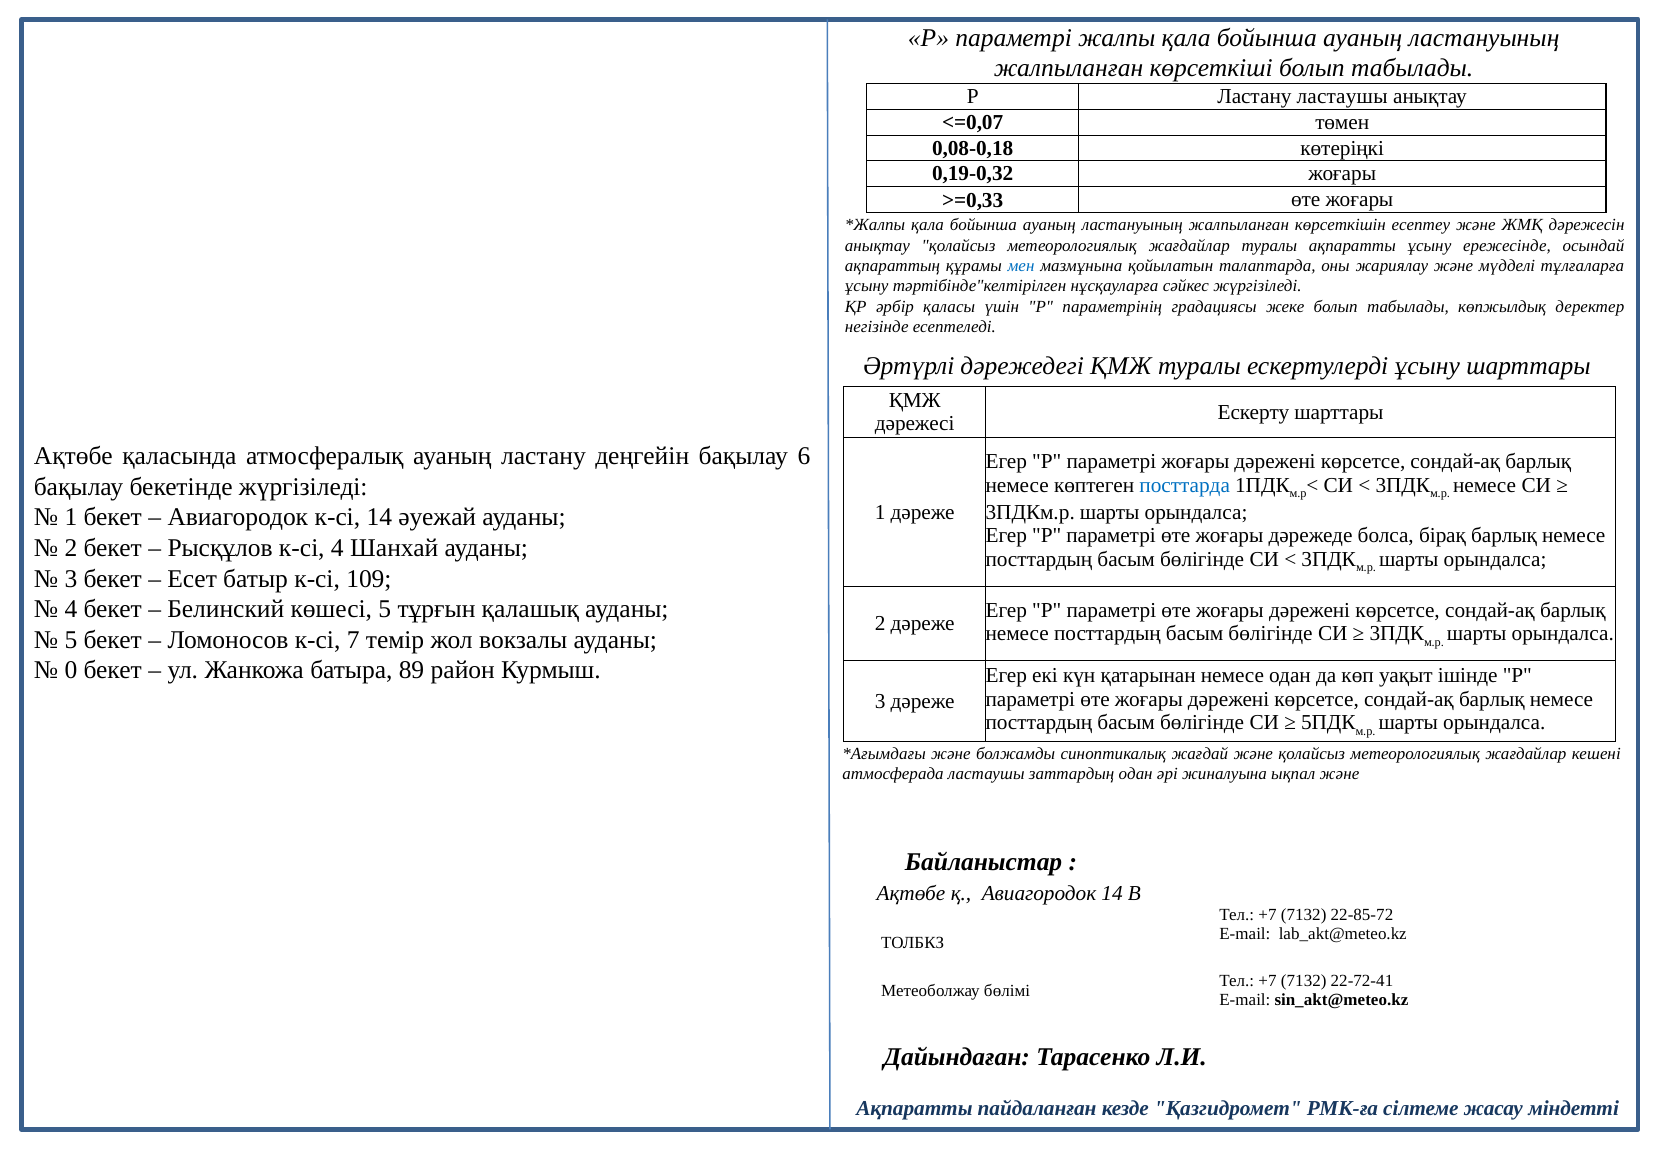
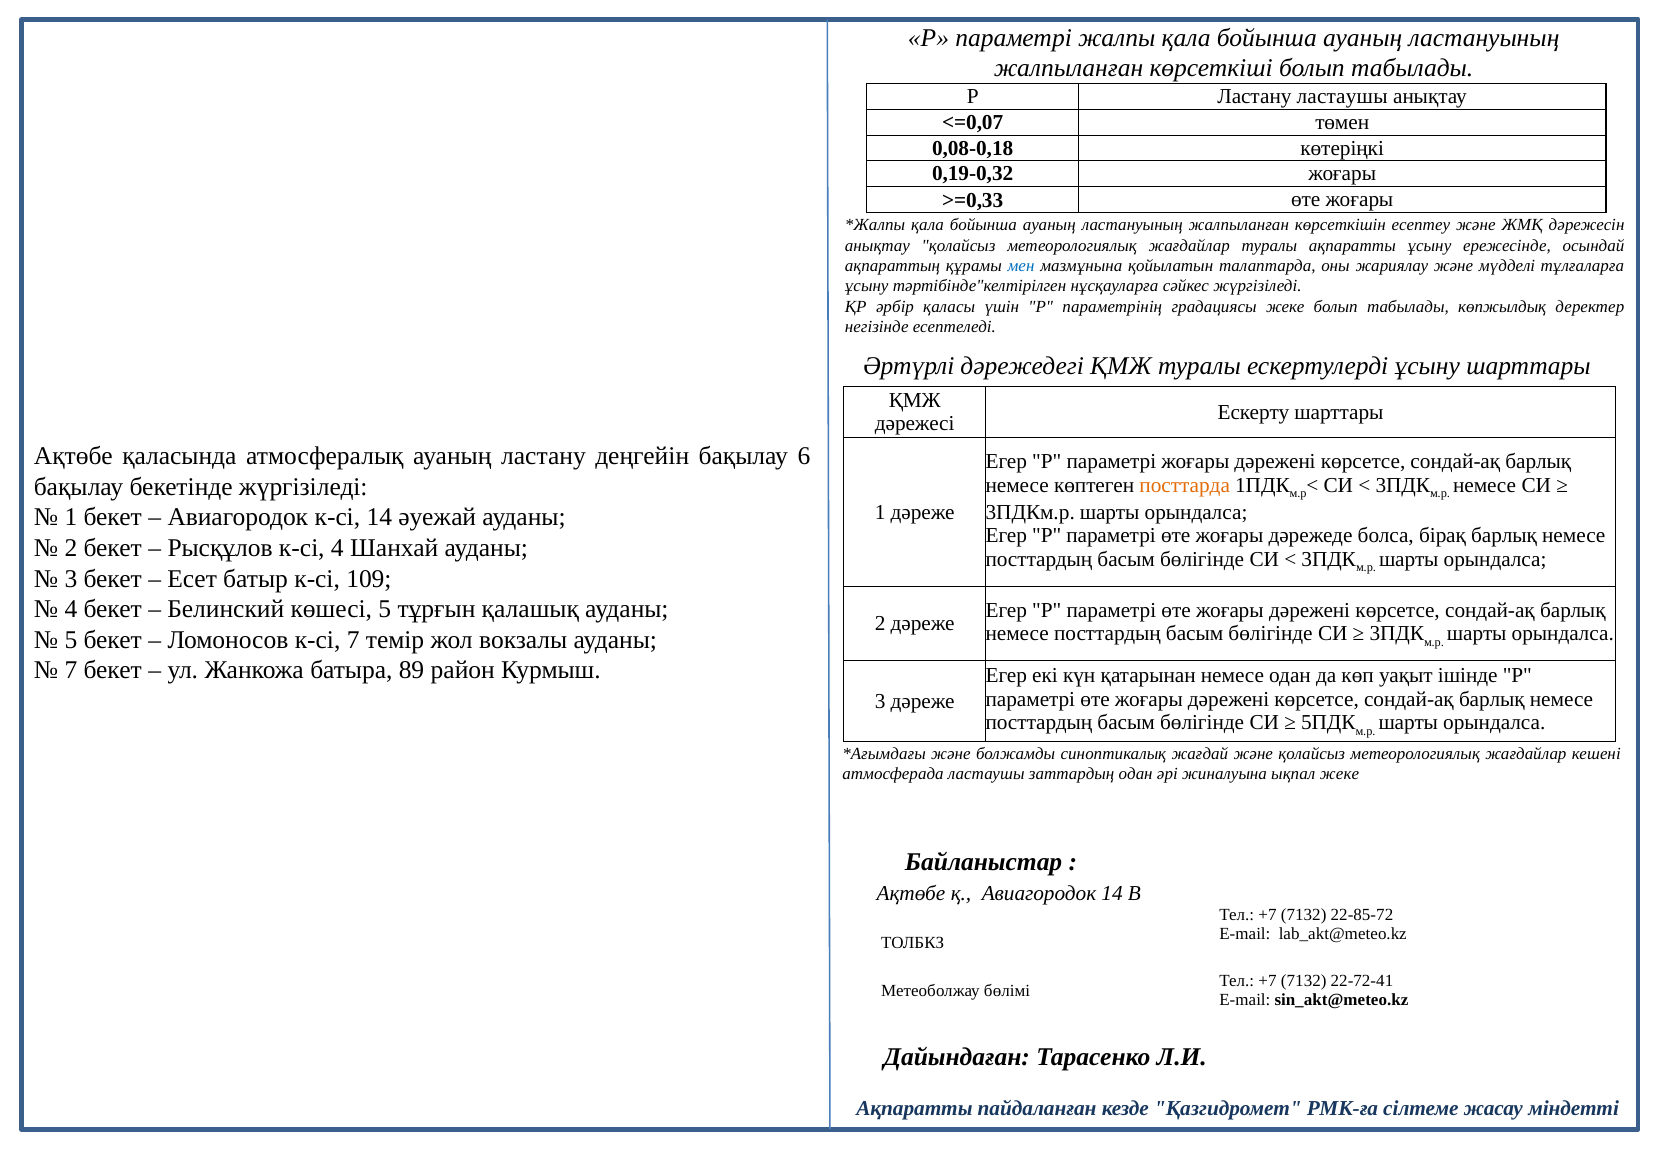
посттарда colour: blue -> orange
0 at (71, 671): 0 -> 7
ықпал және: және -> жеке
